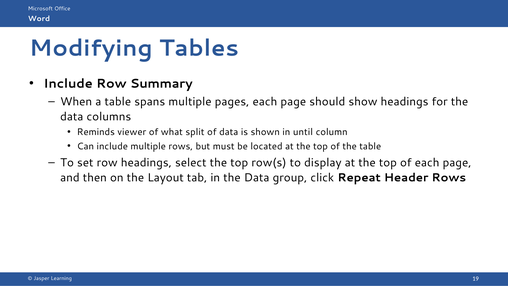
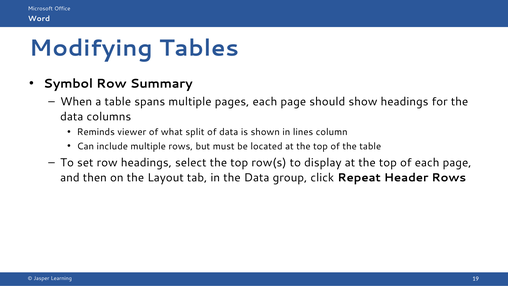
Include at (68, 84): Include -> Symbol
until: until -> lines
